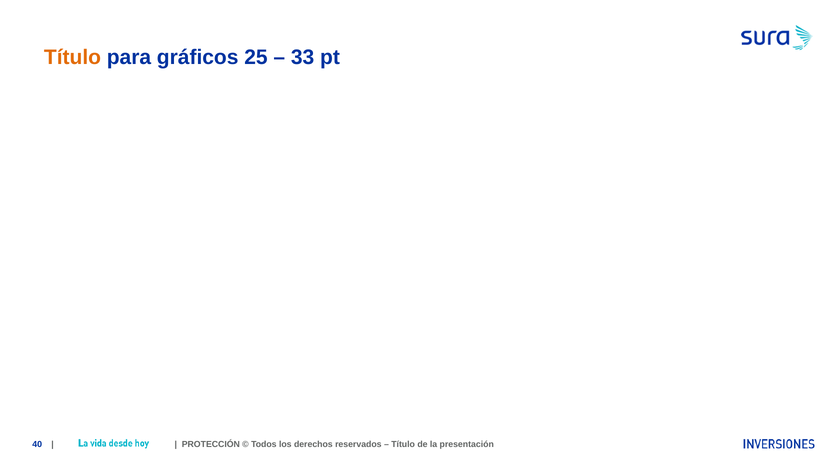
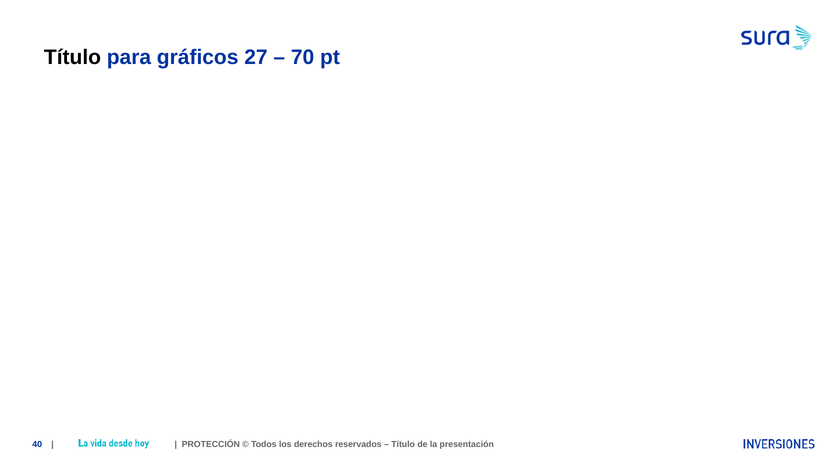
Título at (72, 57) colour: orange -> black
25: 25 -> 27
33: 33 -> 70
